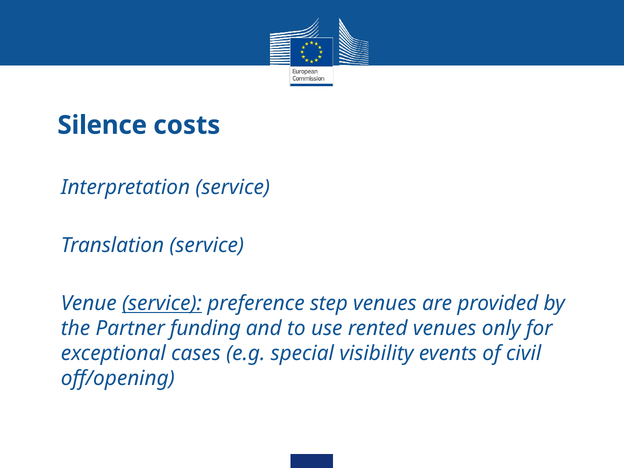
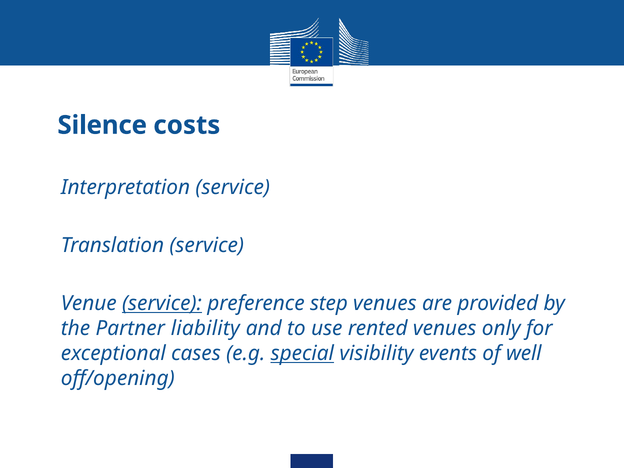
funding: funding -> liability
special underline: none -> present
civil: civil -> well
